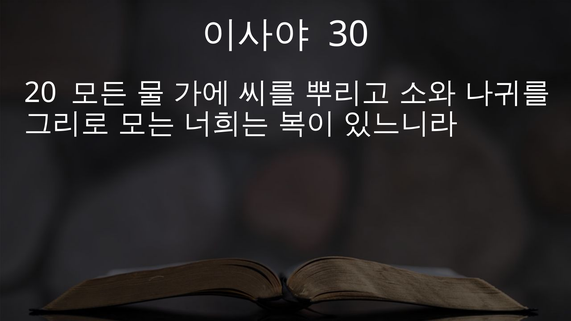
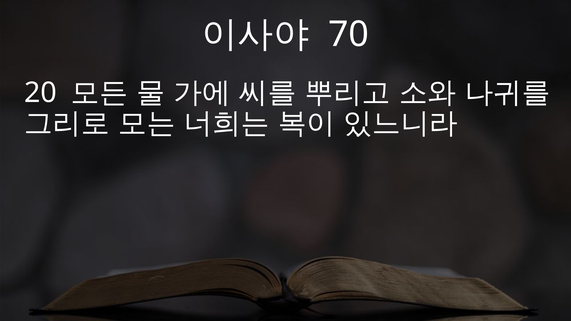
30: 30 -> 70
